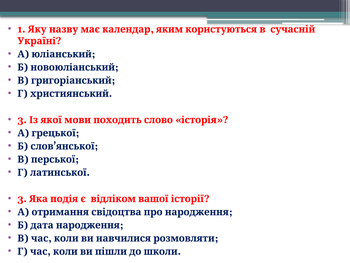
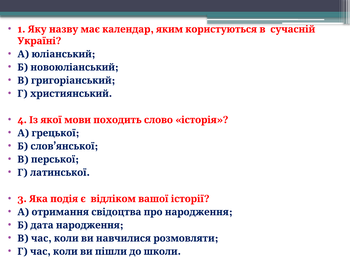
3 at (22, 120): 3 -> 4
